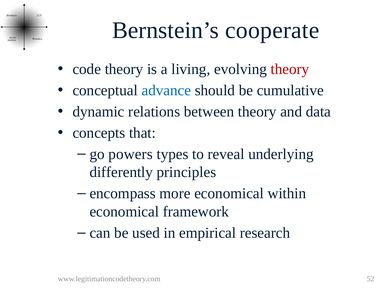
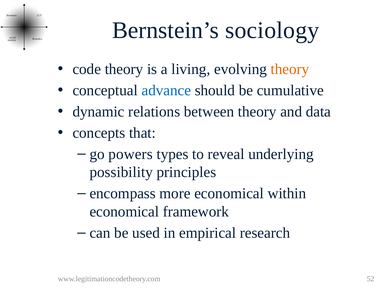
cooperate: cooperate -> sociology
theory at (290, 69) colour: red -> orange
differently: differently -> possibility
